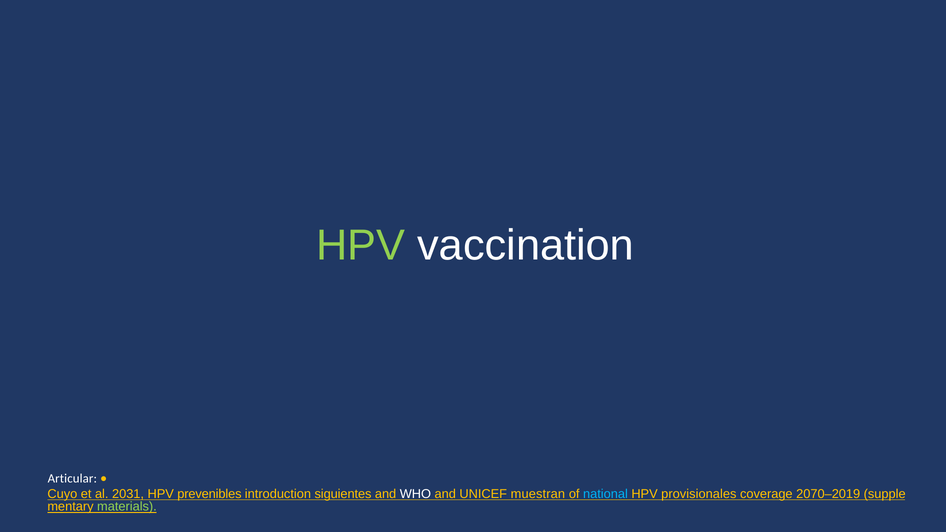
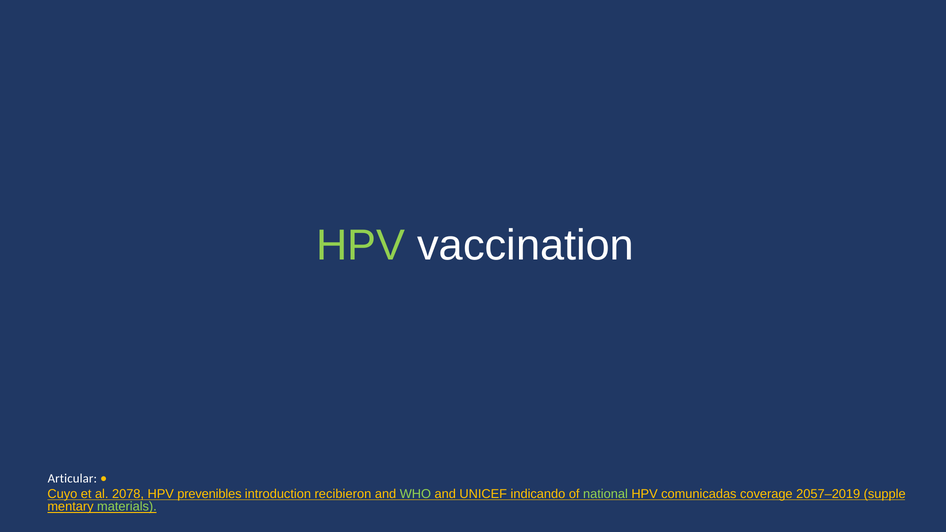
2031: 2031 -> 2078
siguientes: siguientes -> recibieron
WHO colour: white -> light green
muestran: muestran -> indicando
national colour: light blue -> light green
provisionales: provisionales -> comunicadas
2070–2019: 2070–2019 -> 2057–2019
